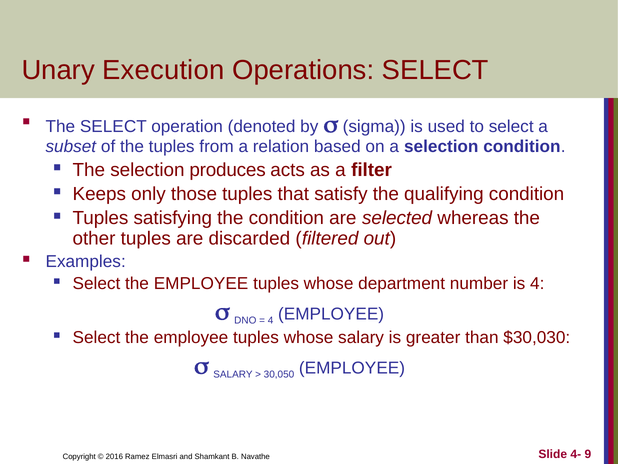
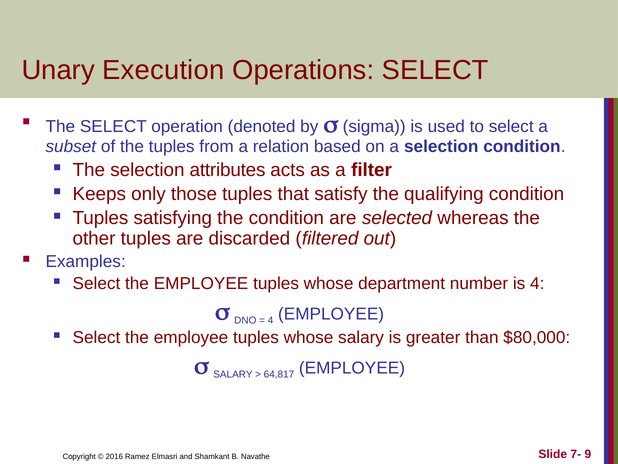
produces: produces -> attributes
$30,030: $30,030 -> $80,000
30,050: 30,050 -> 64,817
4-: 4- -> 7-
